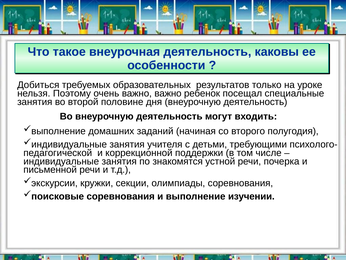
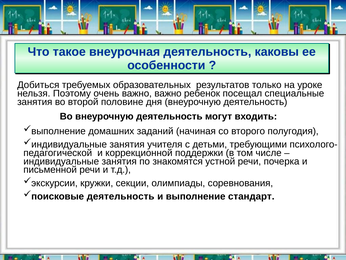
соревнования at (121, 196): соревнования -> деятельность
изучении: изучении -> стандарт
